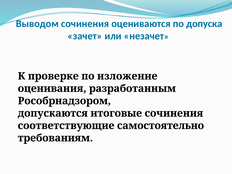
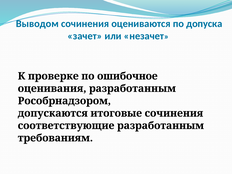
изложение: изложение -> ошибочное
соответствующие самостоятельно: самостоятельно -> разработанным
